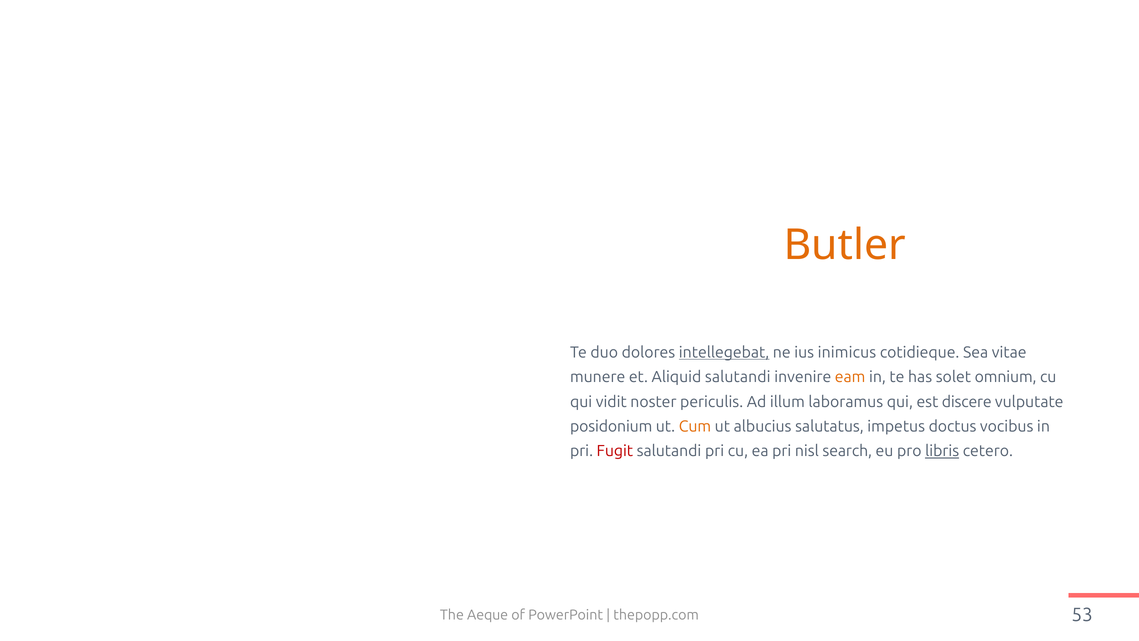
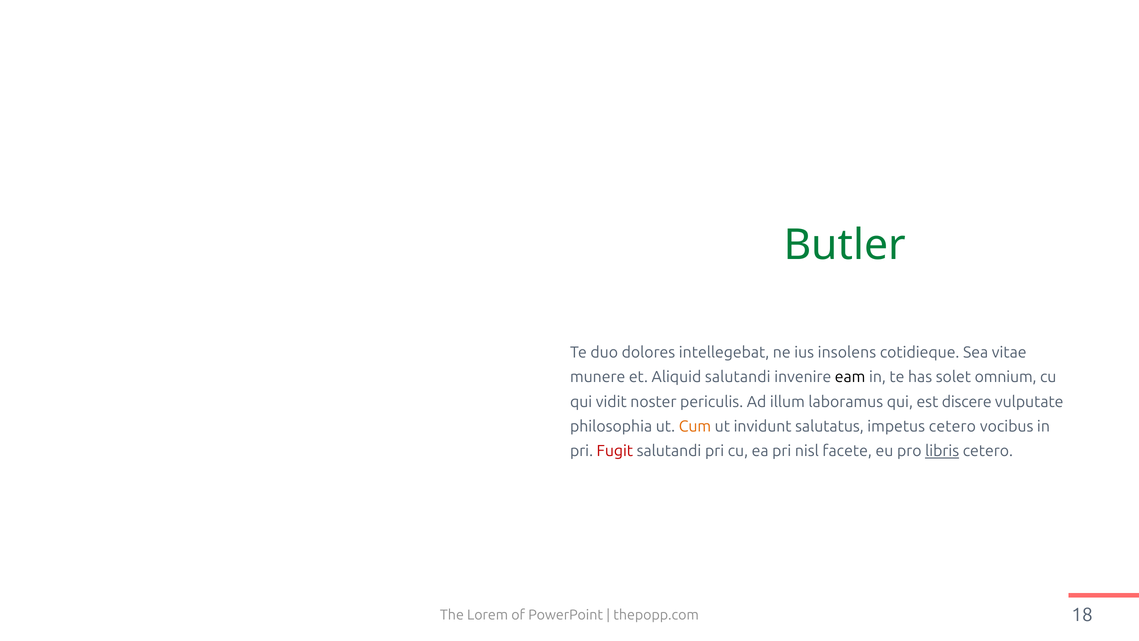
Butler colour: orange -> green
intellegebat underline: present -> none
inimicus: inimicus -> insolens
eam colour: orange -> black
posidonium: posidonium -> philosophia
albucius: albucius -> invidunt
impetus doctus: doctus -> cetero
search: search -> facete
Aeque: Aeque -> Lorem
53: 53 -> 18
